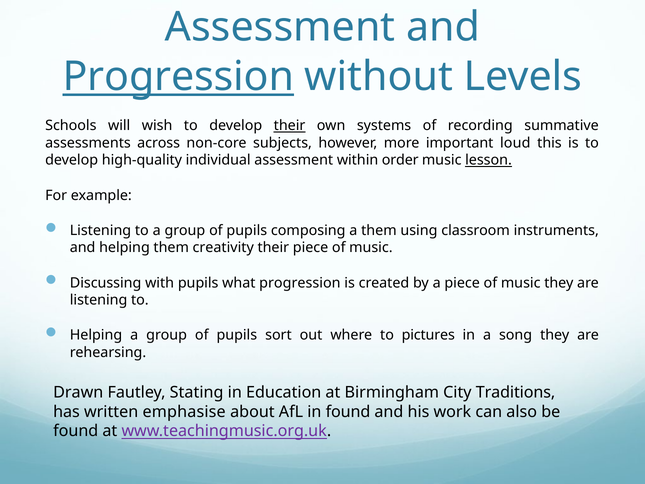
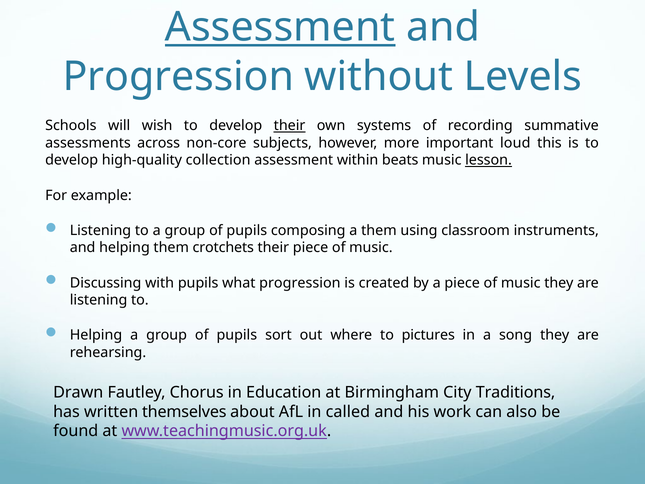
Assessment at (280, 27) underline: none -> present
Progression at (178, 77) underline: present -> none
individual: individual -> collection
order: order -> beats
creativity: creativity -> crotchets
Stating: Stating -> Chorus
emphasise: emphasise -> themselves
in found: found -> called
